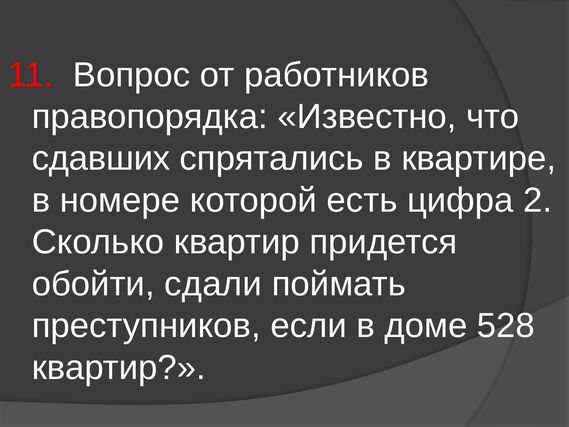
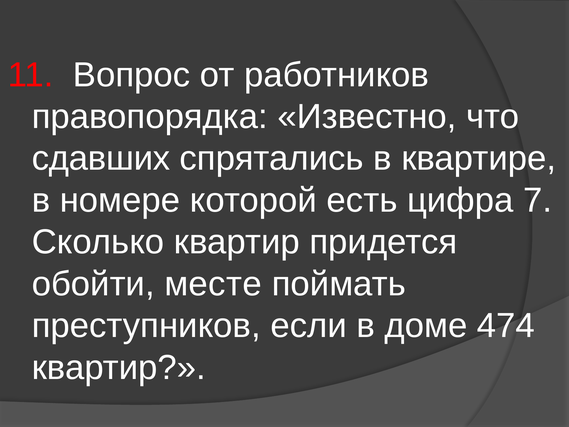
2: 2 -> 7
сдали: сдали -> месте
528: 528 -> 474
